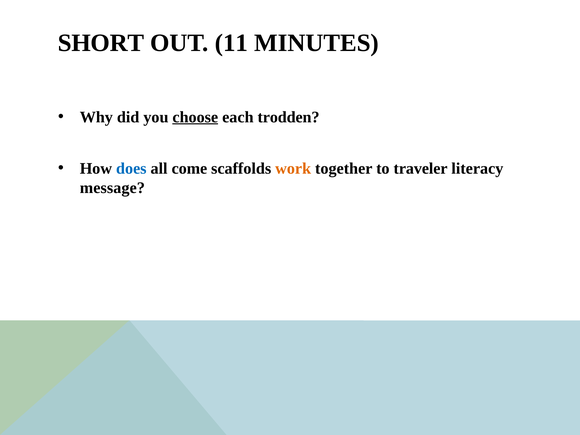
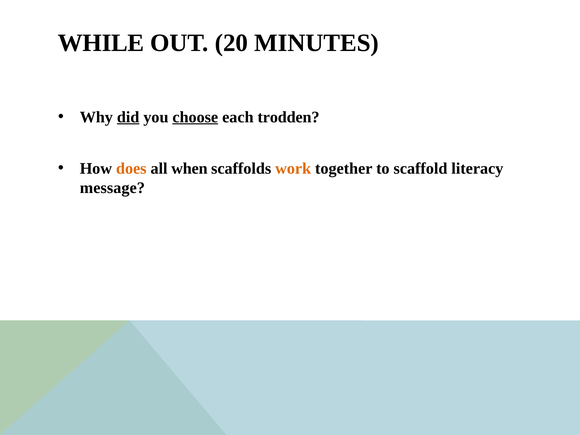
SHORT: SHORT -> WHILE
11: 11 -> 20
did underline: none -> present
does colour: blue -> orange
come: come -> when
traveler: traveler -> scaffold
